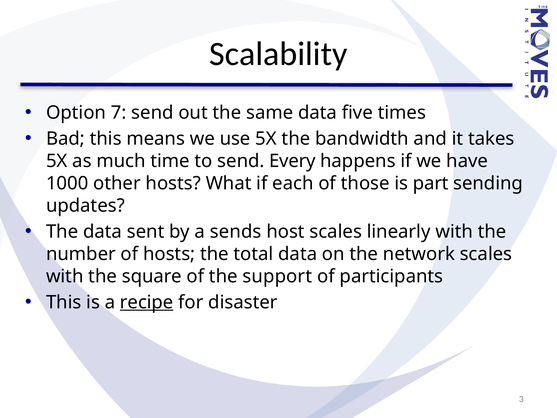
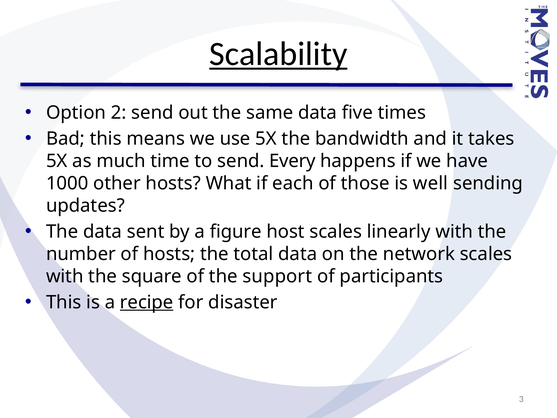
Scalability underline: none -> present
7: 7 -> 2
part: part -> well
sends: sends -> figure
